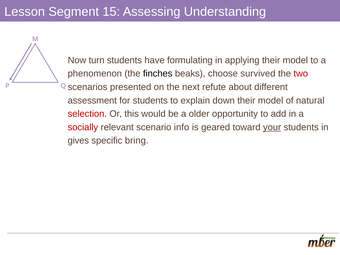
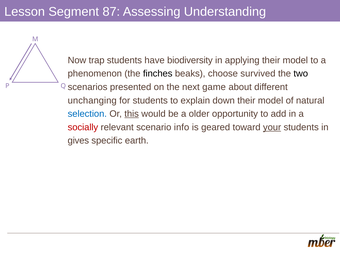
15: 15 -> 87
turn: turn -> trap
formulating: formulating -> biodiversity
two colour: red -> black
refute: refute -> game
assessment: assessment -> unchanging
selection colour: red -> blue
this underline: none -> present
bring: bring -> earth
